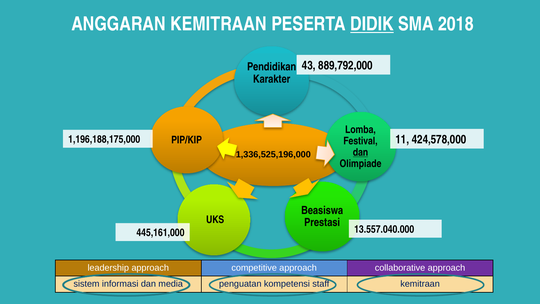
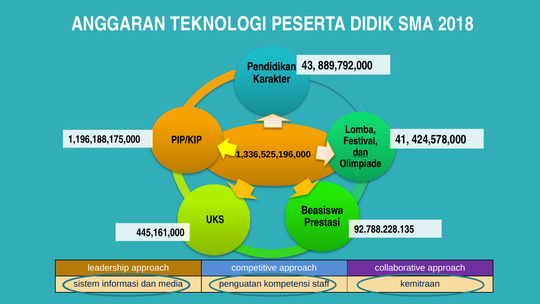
ANGGARAN KEMITRAAN: KEMITRAAN -> TEKNOLOGI
DIDIK underline: present -> none
11: 11 -> 41
13.557.040.000: 13.557.040.000 -> 92.788.228.135
